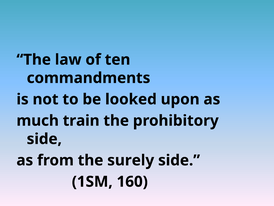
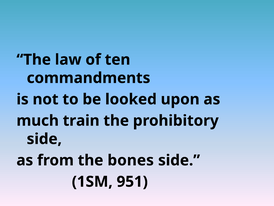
surely: surely -> bones
160: 160 -> 951
